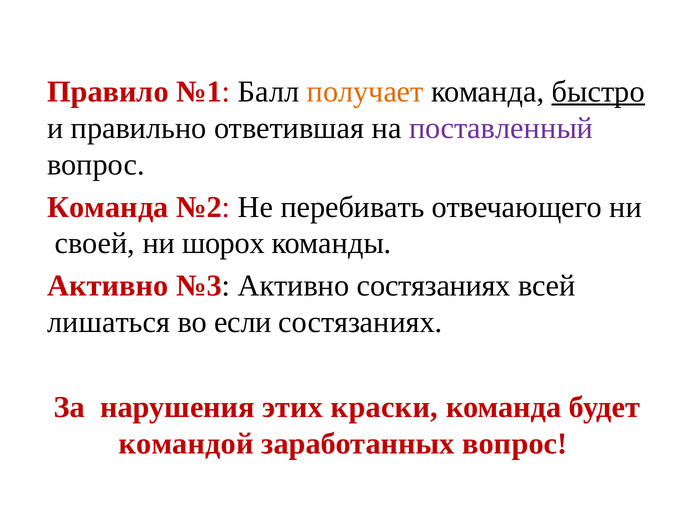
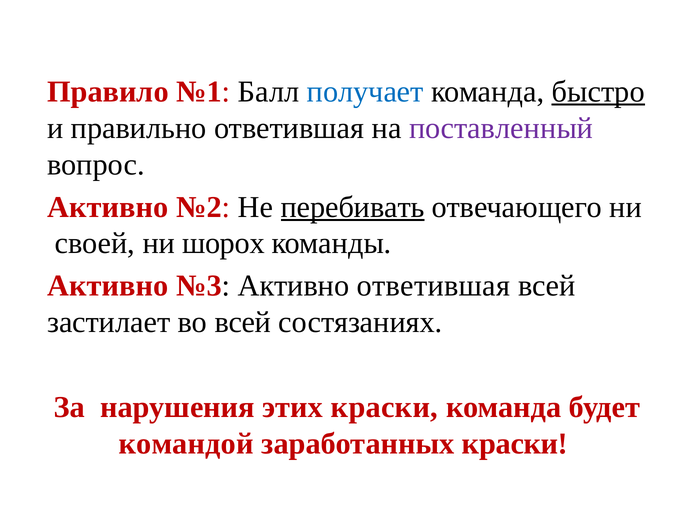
получает colour: orange -> blue
Команда at (108, 207): Команда -> Активно
перебивать underline: none -> present
Активно состязаниях: состязаниях -> ответившая
лишаться: лишаться -> застилает
во если: если -> всей
заработанных вопрос: вопрос -> краски
